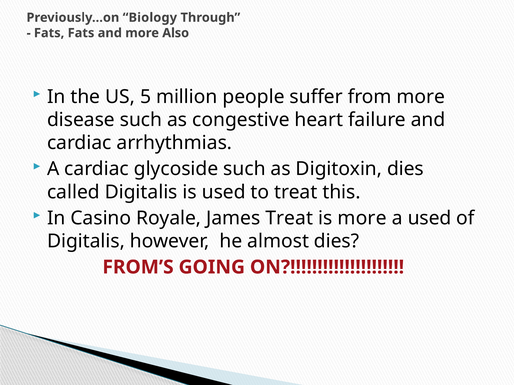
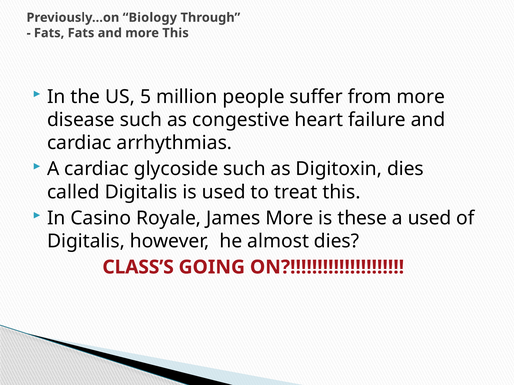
more Also: Also -> This
James Treat: Treat -> More
is more: more -> these
FROM’S: FROM’S -> CLASS’S
